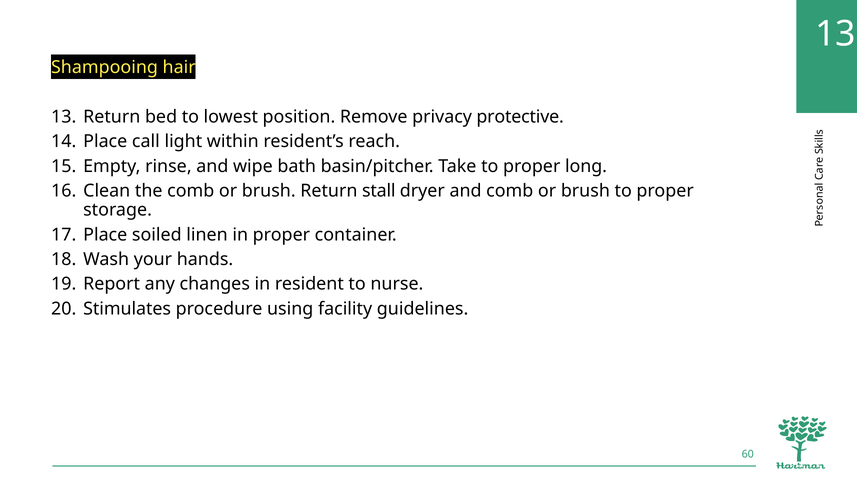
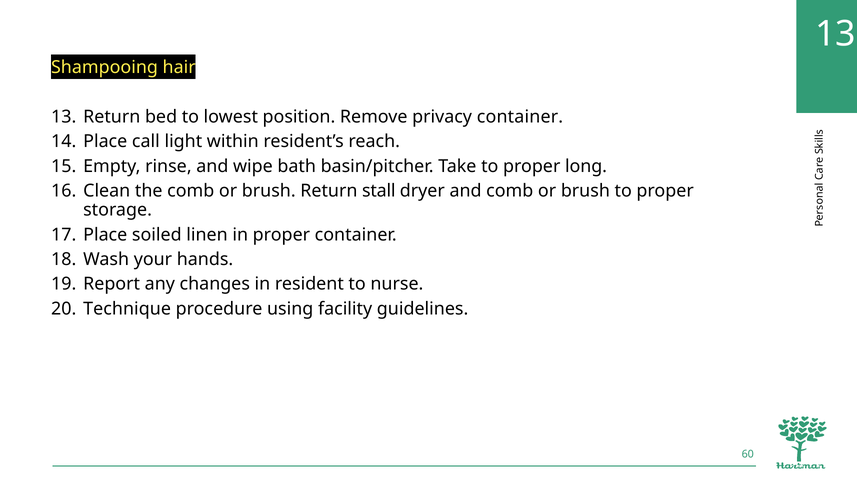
privacy protective: protective -> container
Stimulates: Stimulates -> Technique
